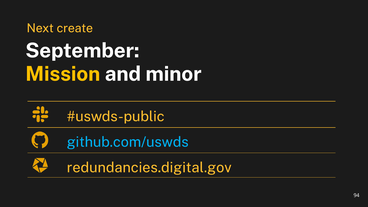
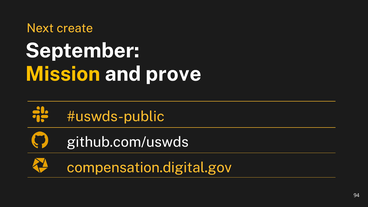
minor: minor -> prove
github.com/uswds colour: light blue -> white
redundancies.digital.gov: redundancies.digital.gov -> compensation.digital.gov
